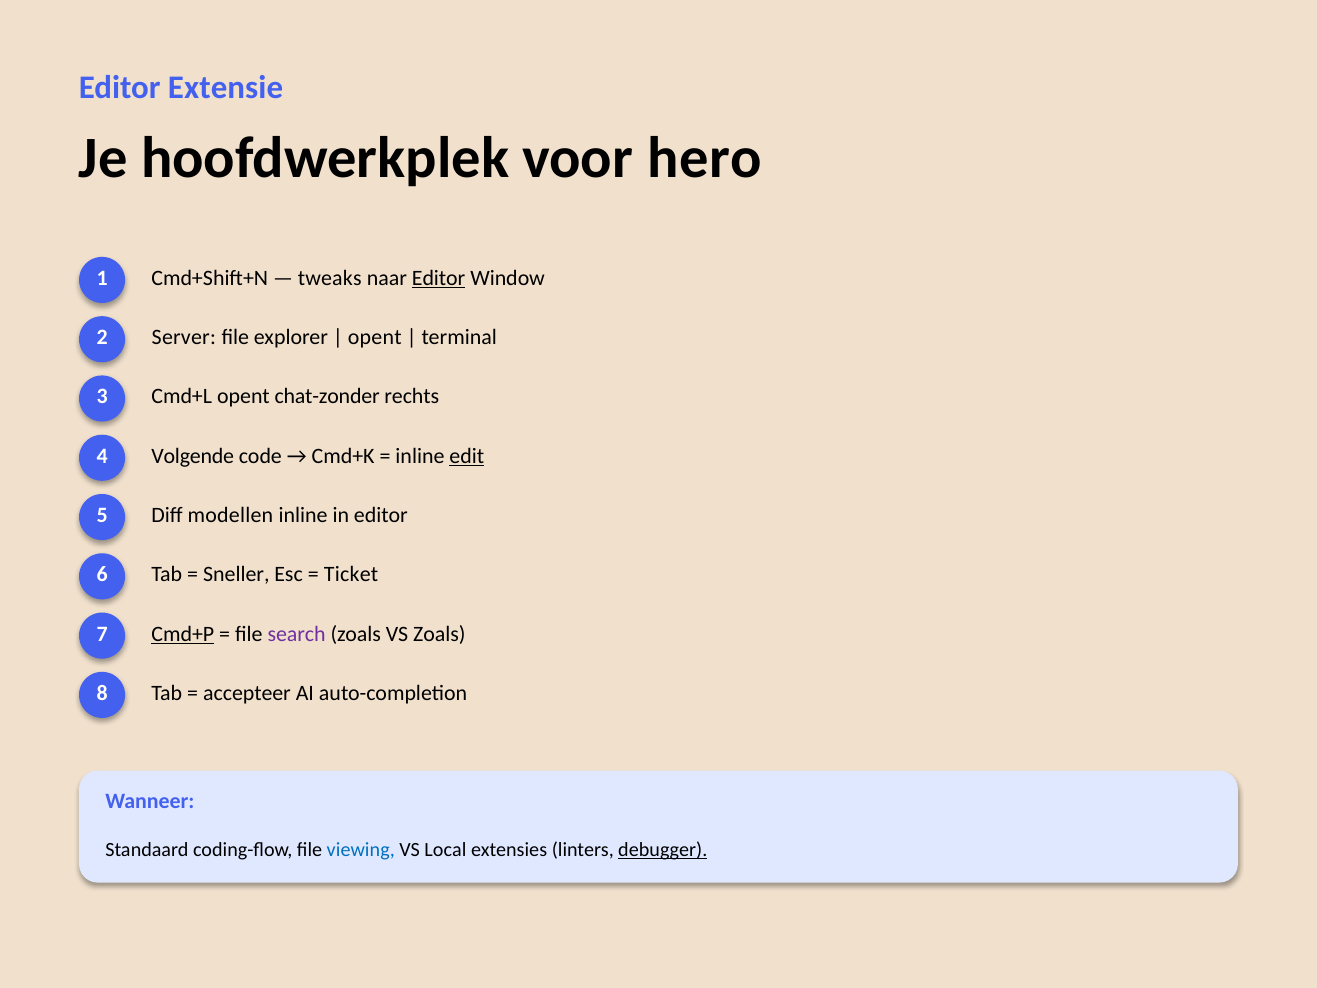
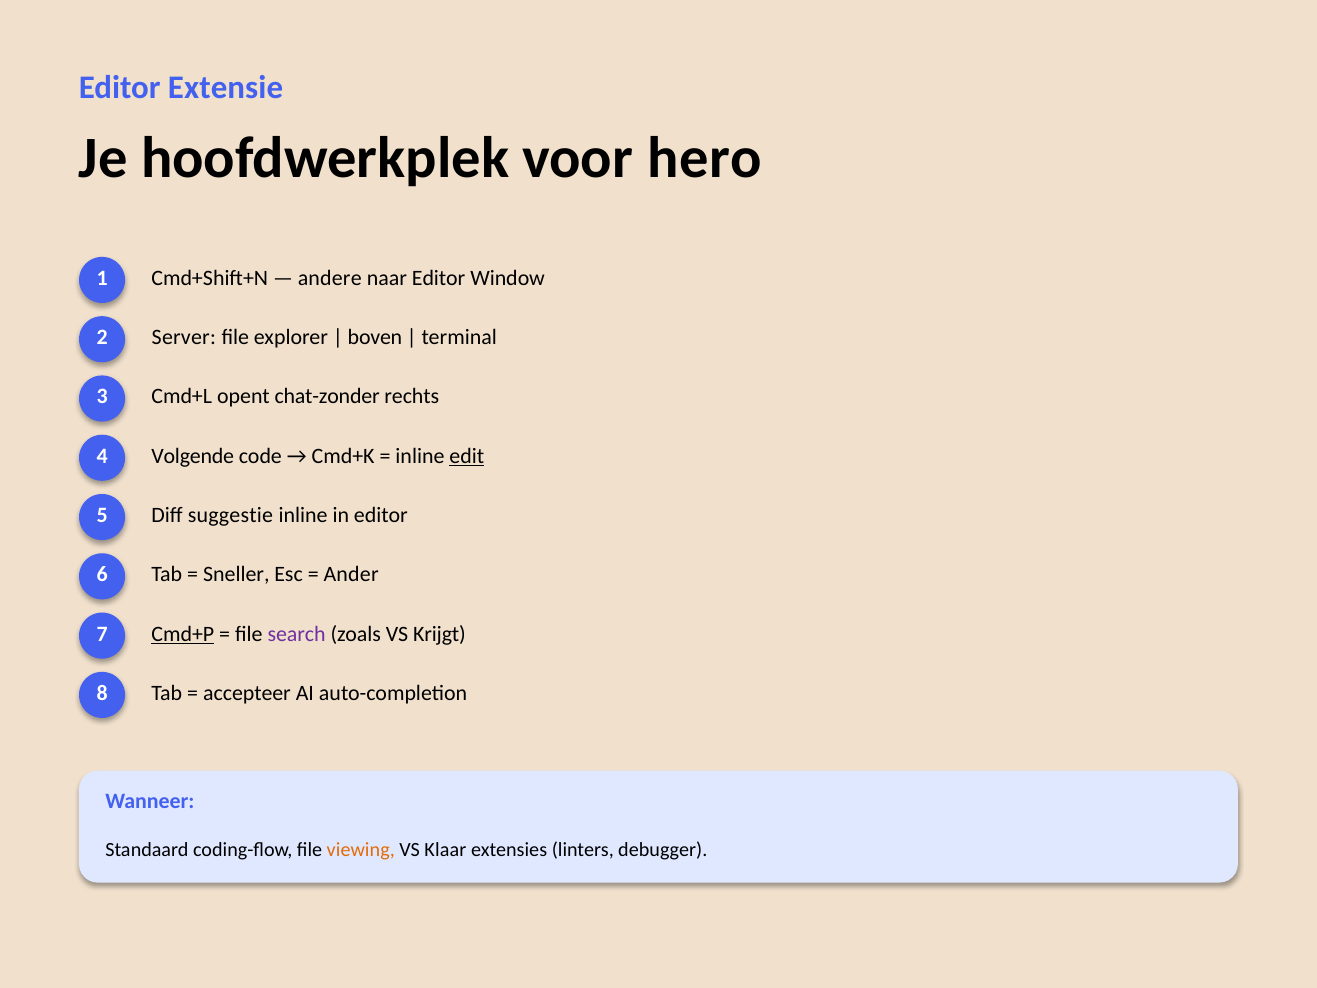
tweaks: tweaks -> andere
Editor at (439, 278) underline: present -> none
opent at (375, 337): opent -> boven
modellen: modellen -> suggestie
Ticket: Ticket -> Ander
VS Zoals: Zoals -> Krijgt
viewing colour: blue -> orange
Local: Local -> Klaar
debugger underline: present -> none
